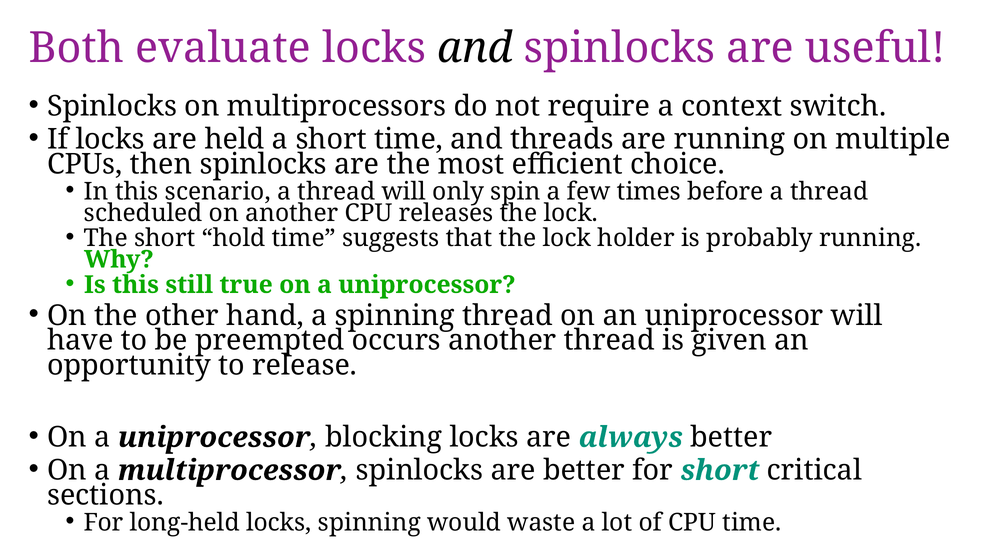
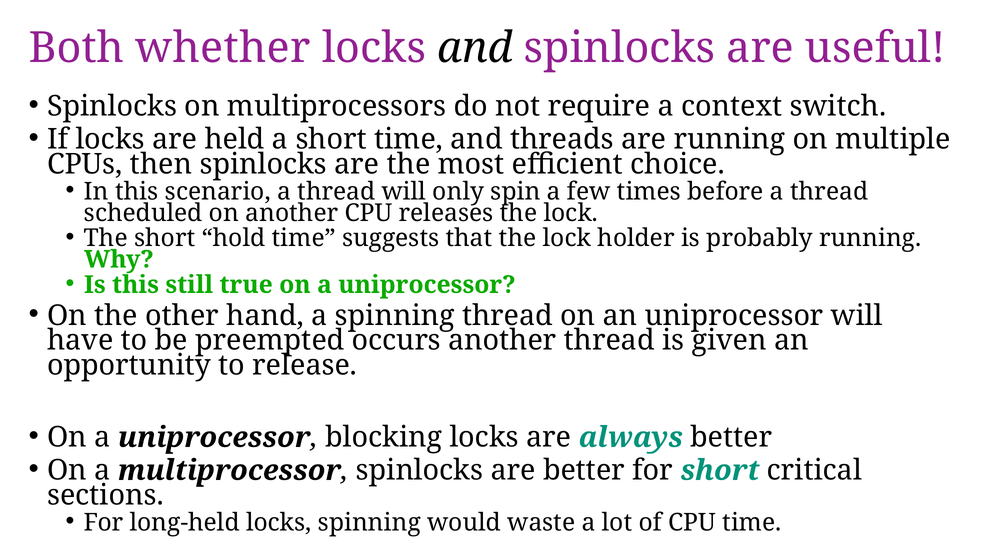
evaluate: evaluate -> whether
